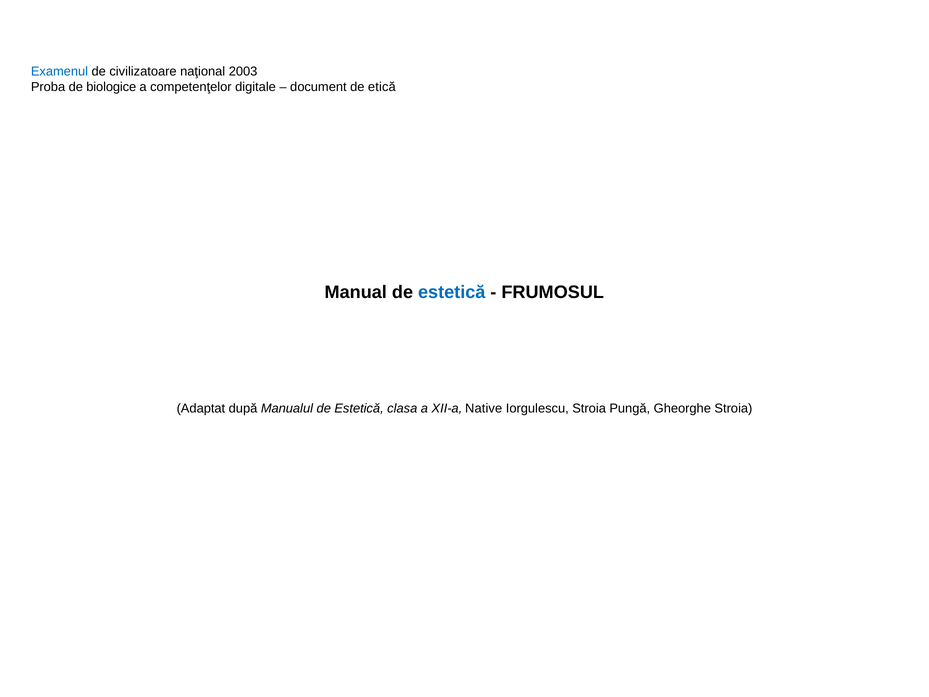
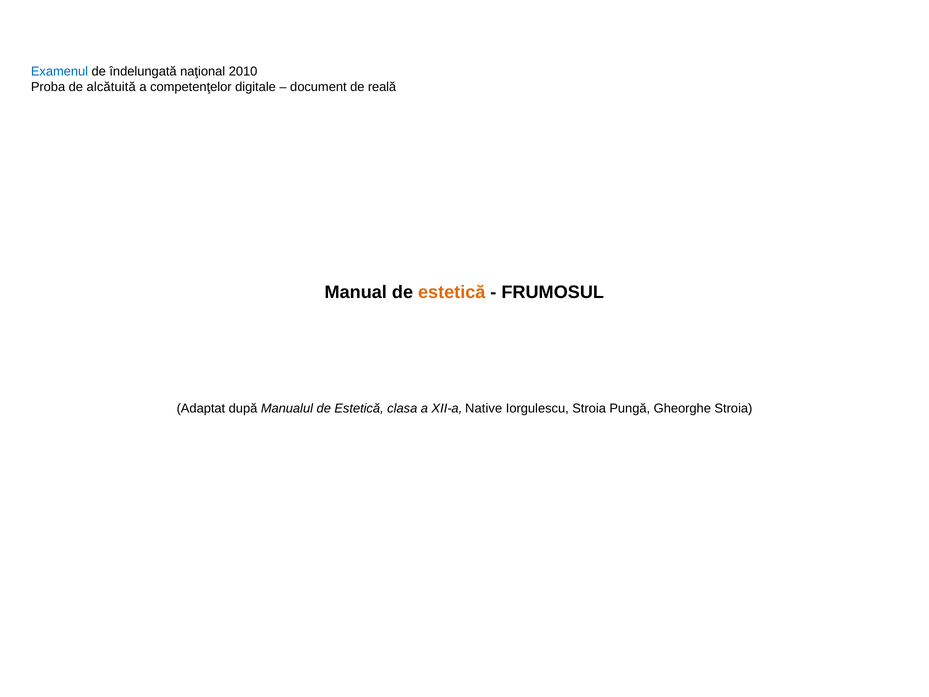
civilizatoare: civilizatoare -> îndelungată
2003: 2003 -> 2010
biologice: biologice -> alcătuită
etică: etică -> reală
estetică at (452, 292) colour: blue -> orange
